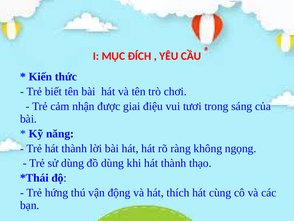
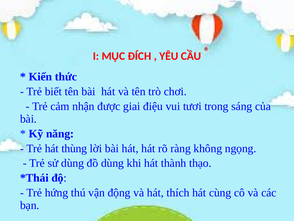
Trẻ hát thành: thành -> thùng
